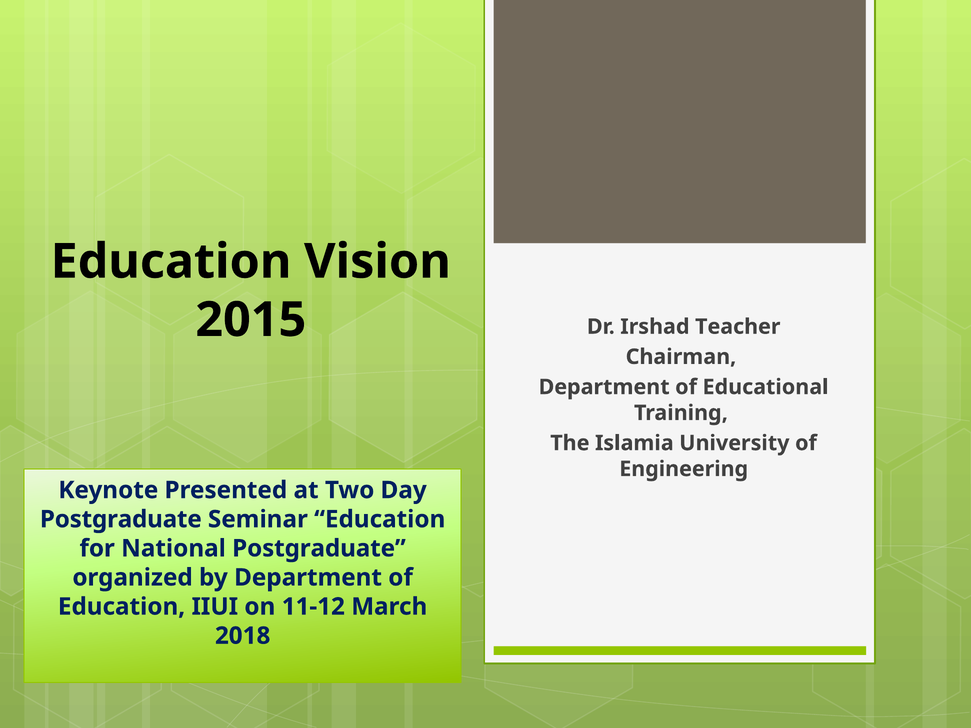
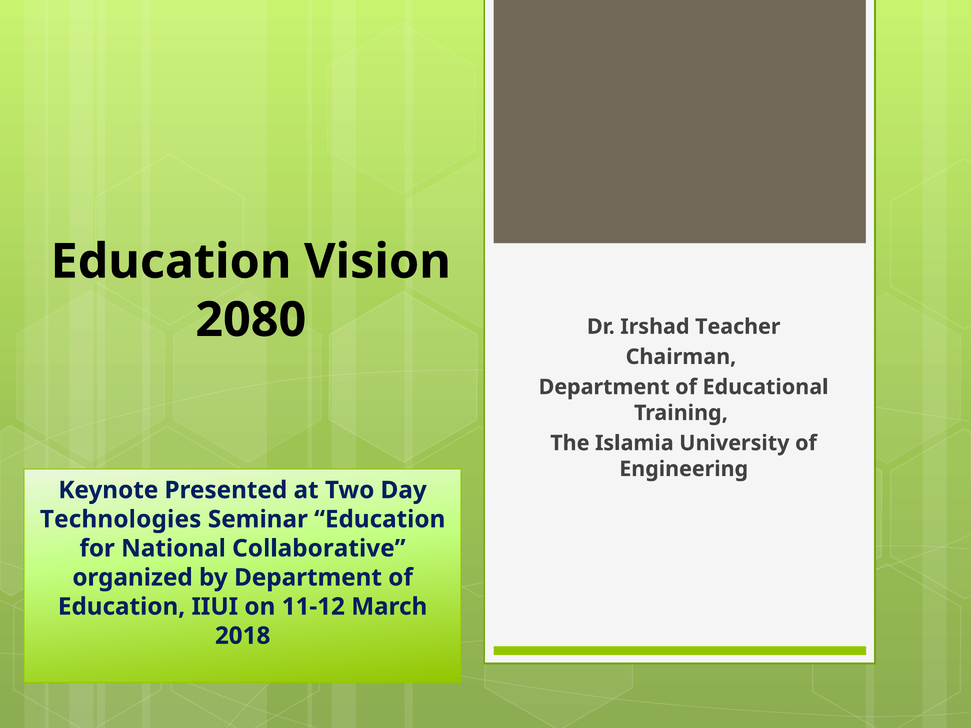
2015: 2015 -> 2080
Postgraduate at (121, 519): Postgraduate -> Technologies
National Postgraduate: Postgraduate -> Collaborative
